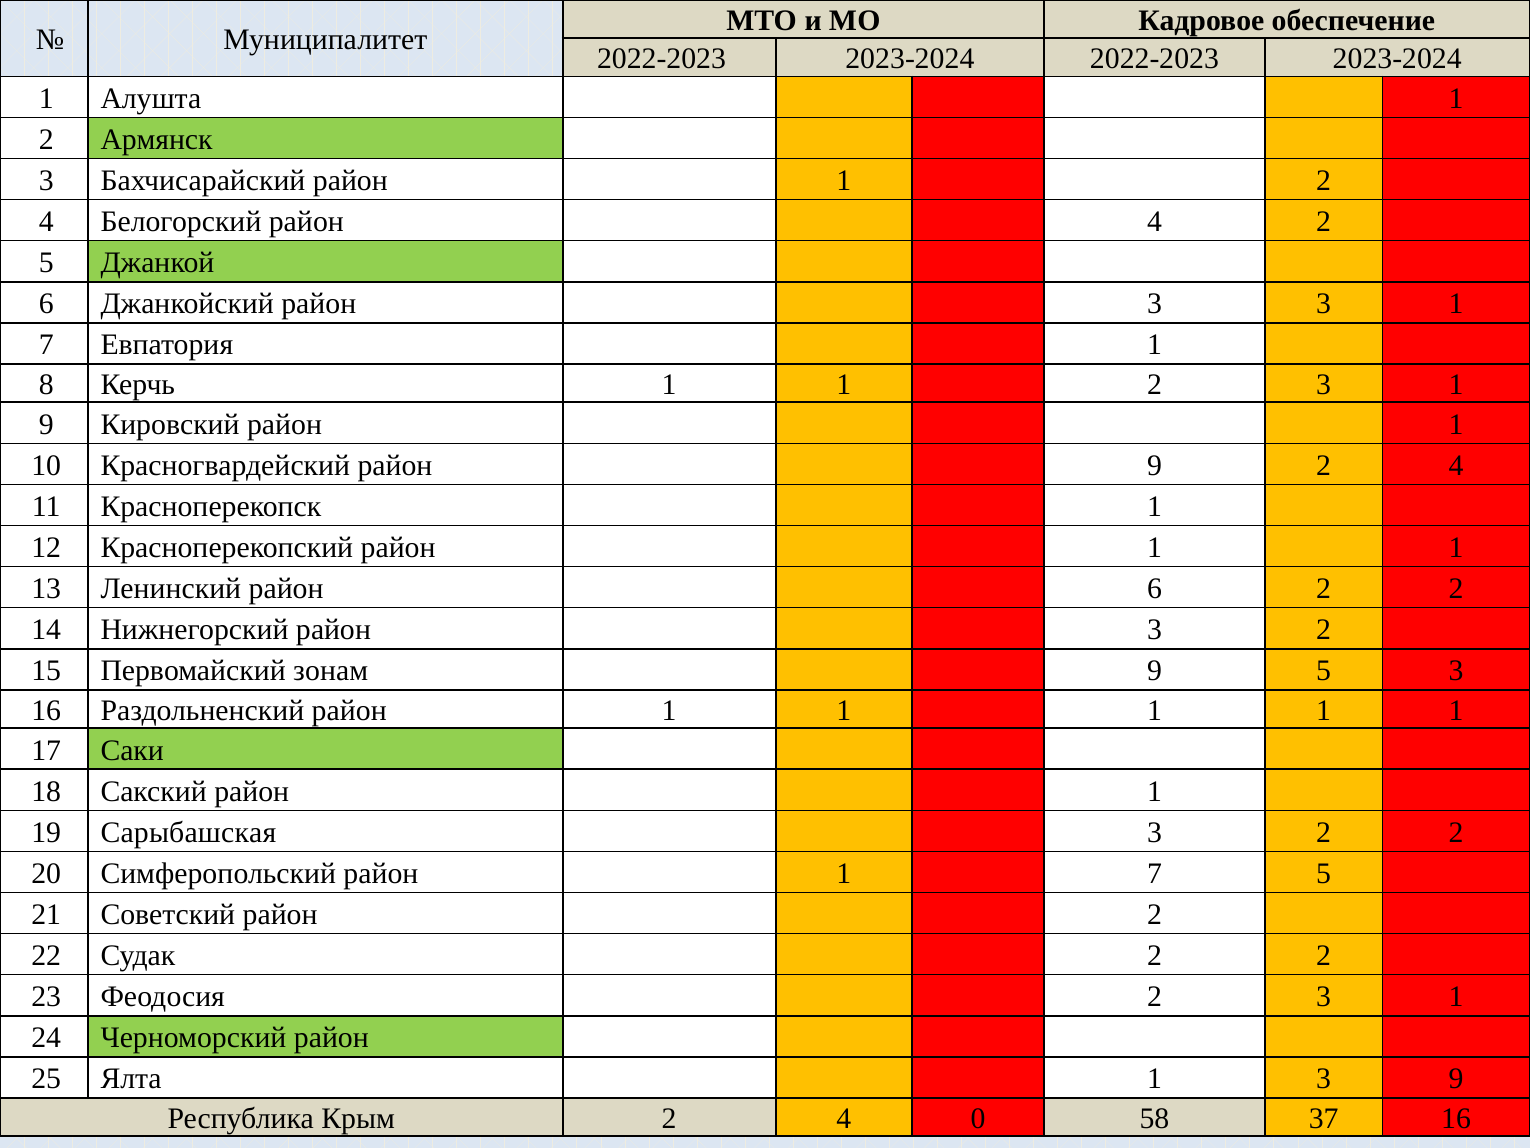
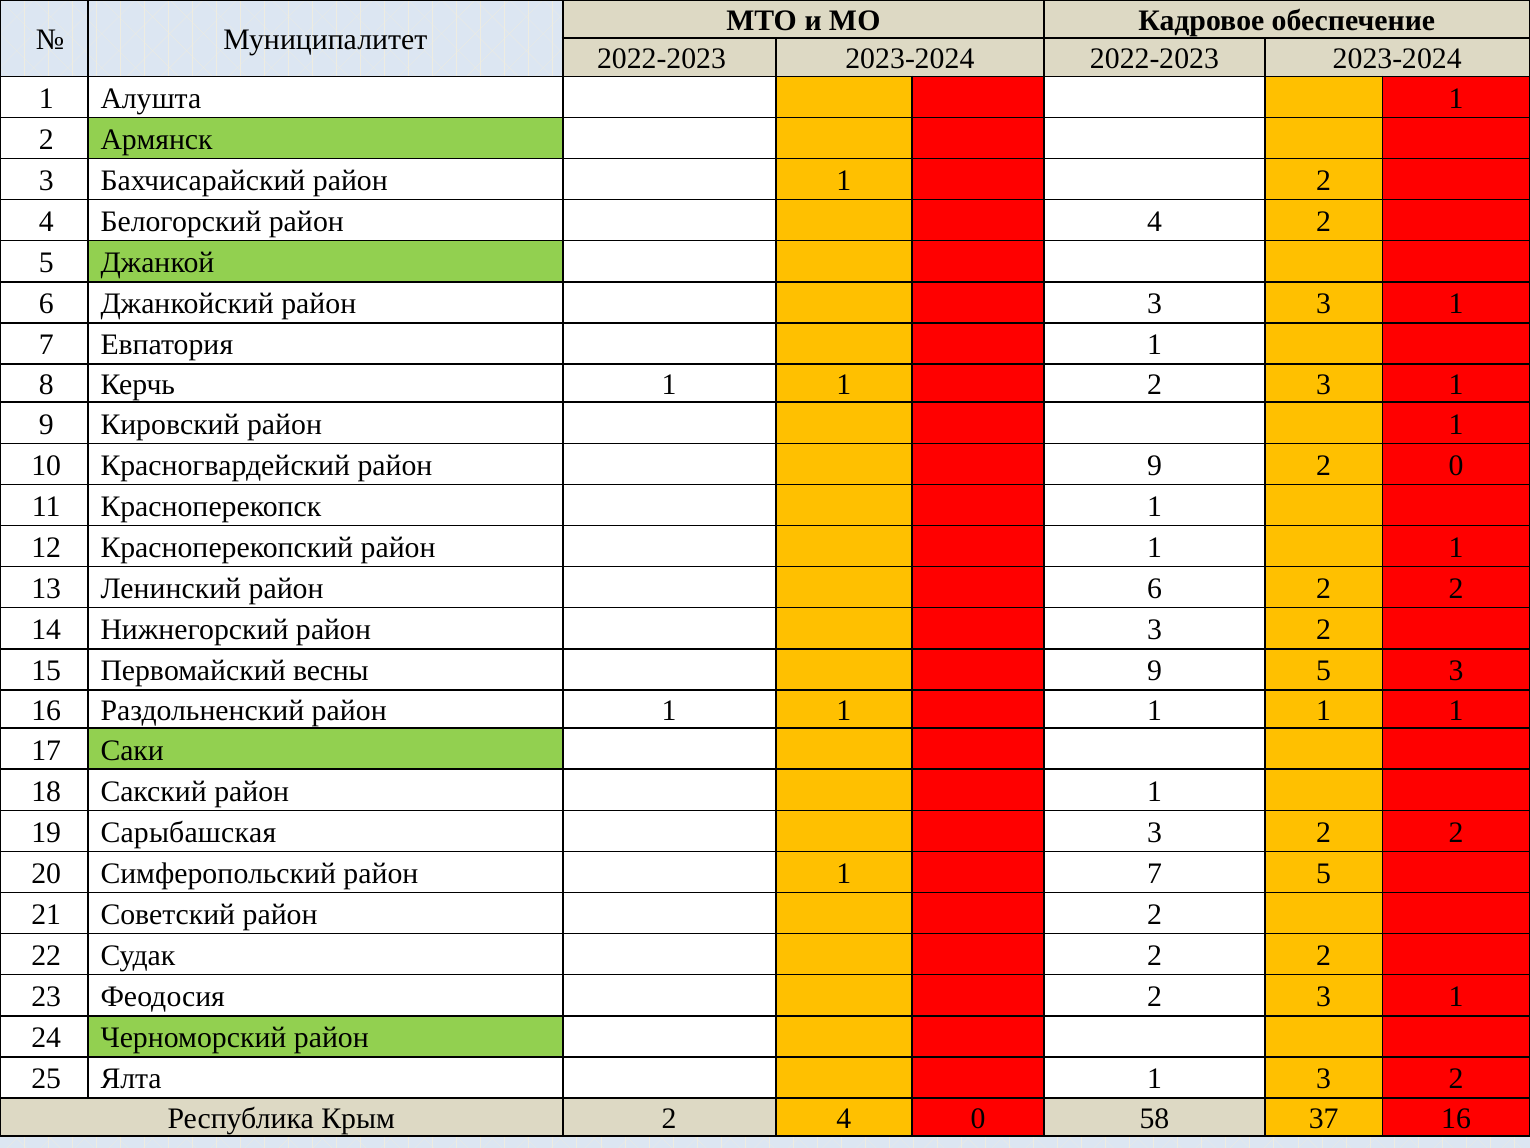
9 2 4: 4 -> 0
зонам: зонам -> весны
1 3 9: 9 -> 2
